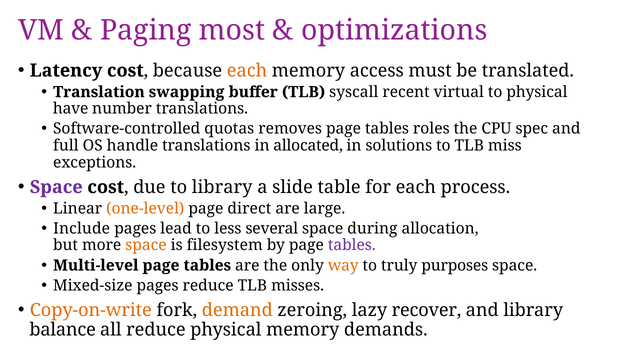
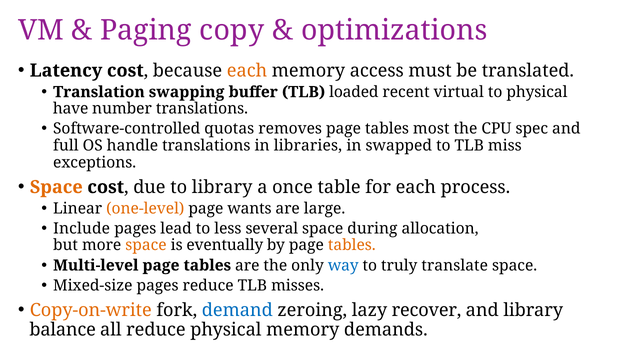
most: most -> copy
syscall: syscall -> loaded
roles: roles -> most
allocated: allocated -> libraries
solutions: solutions -> swapped
Space at (56, 187) colour: purple -> orange
slide: slide -> once
direct: direct -> wants
filesystem: filesystem -> eventually
tables at (352, 245) colour: purple -> orange
way colour: orange -> blue
purposes: purposes -> translate
demand colour: orange -> blue
